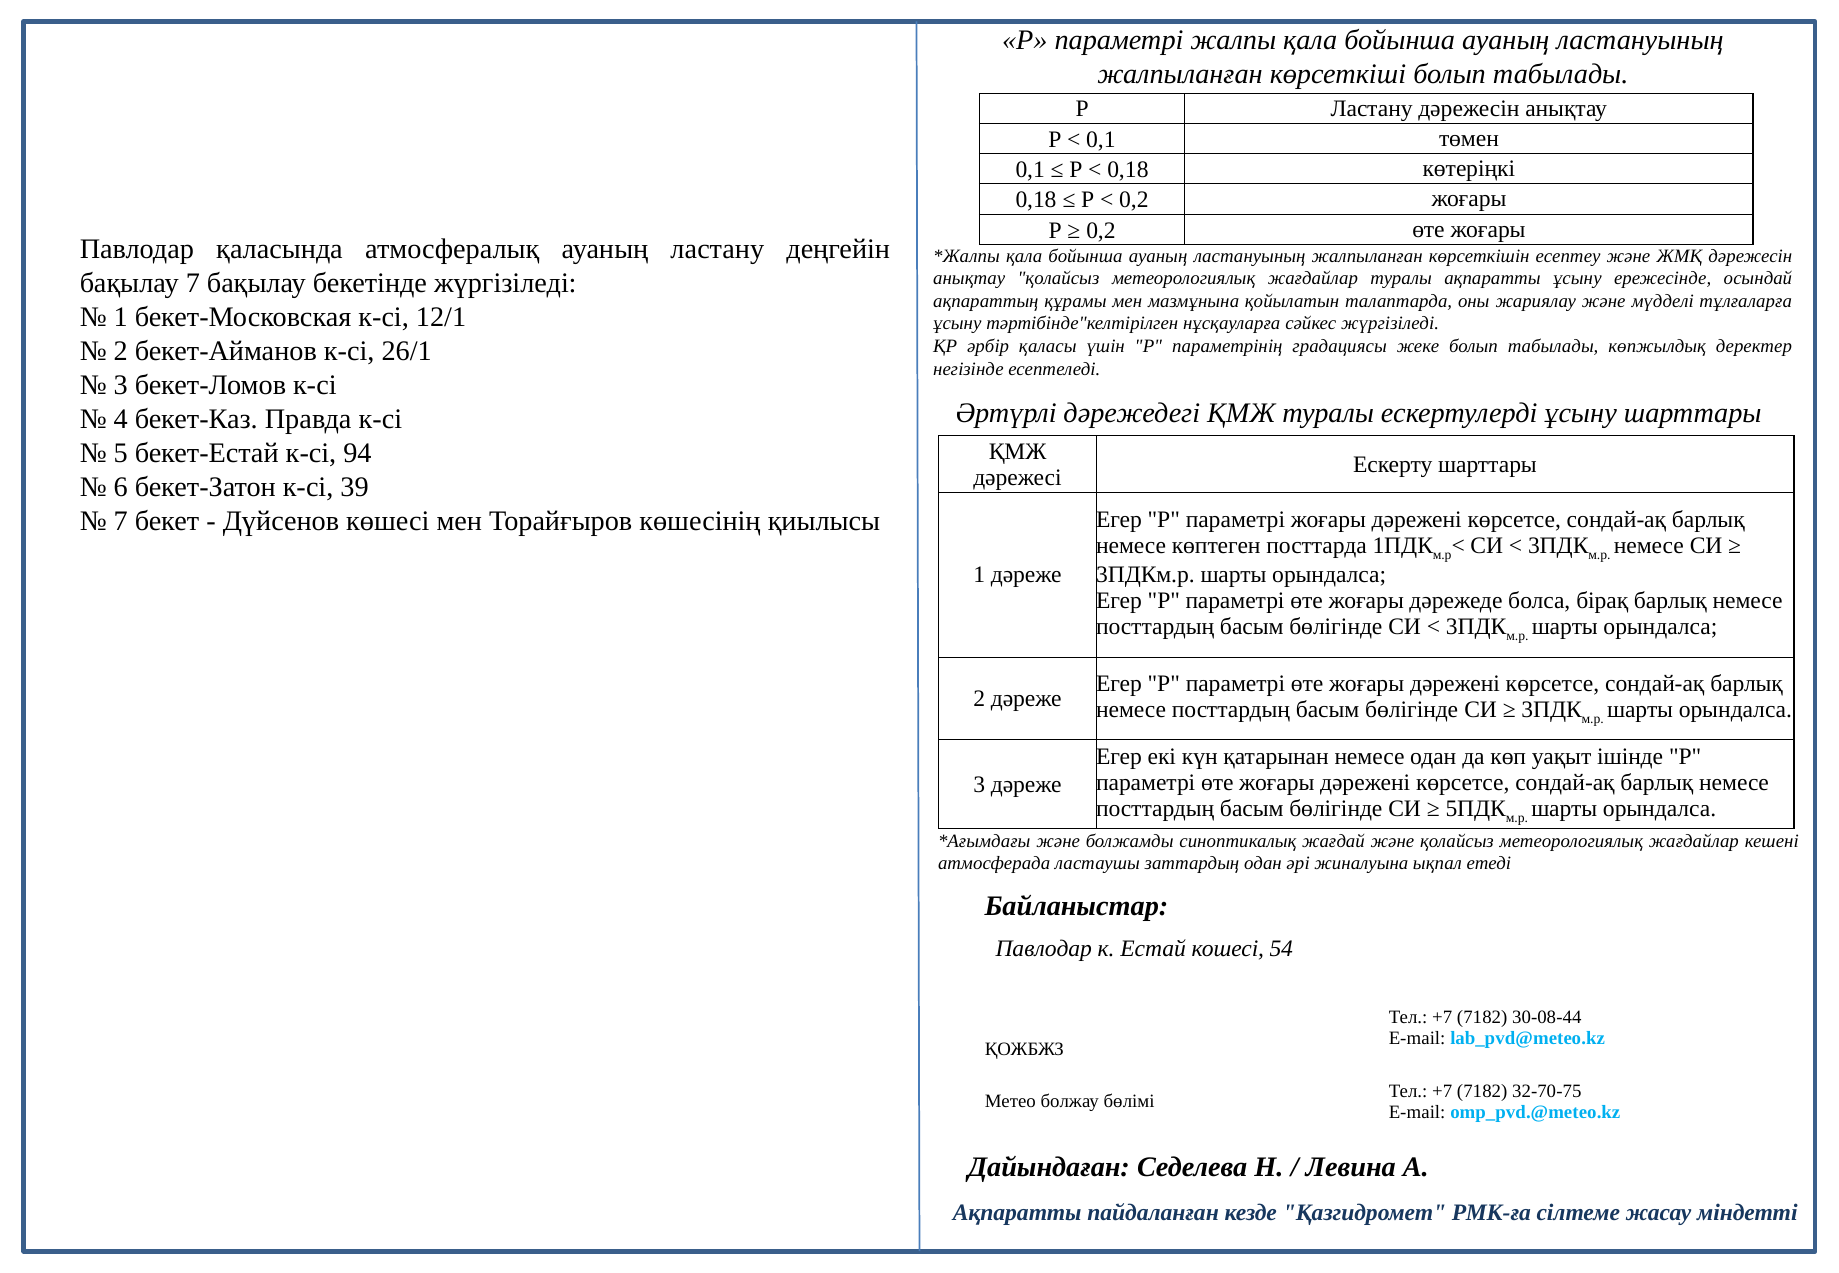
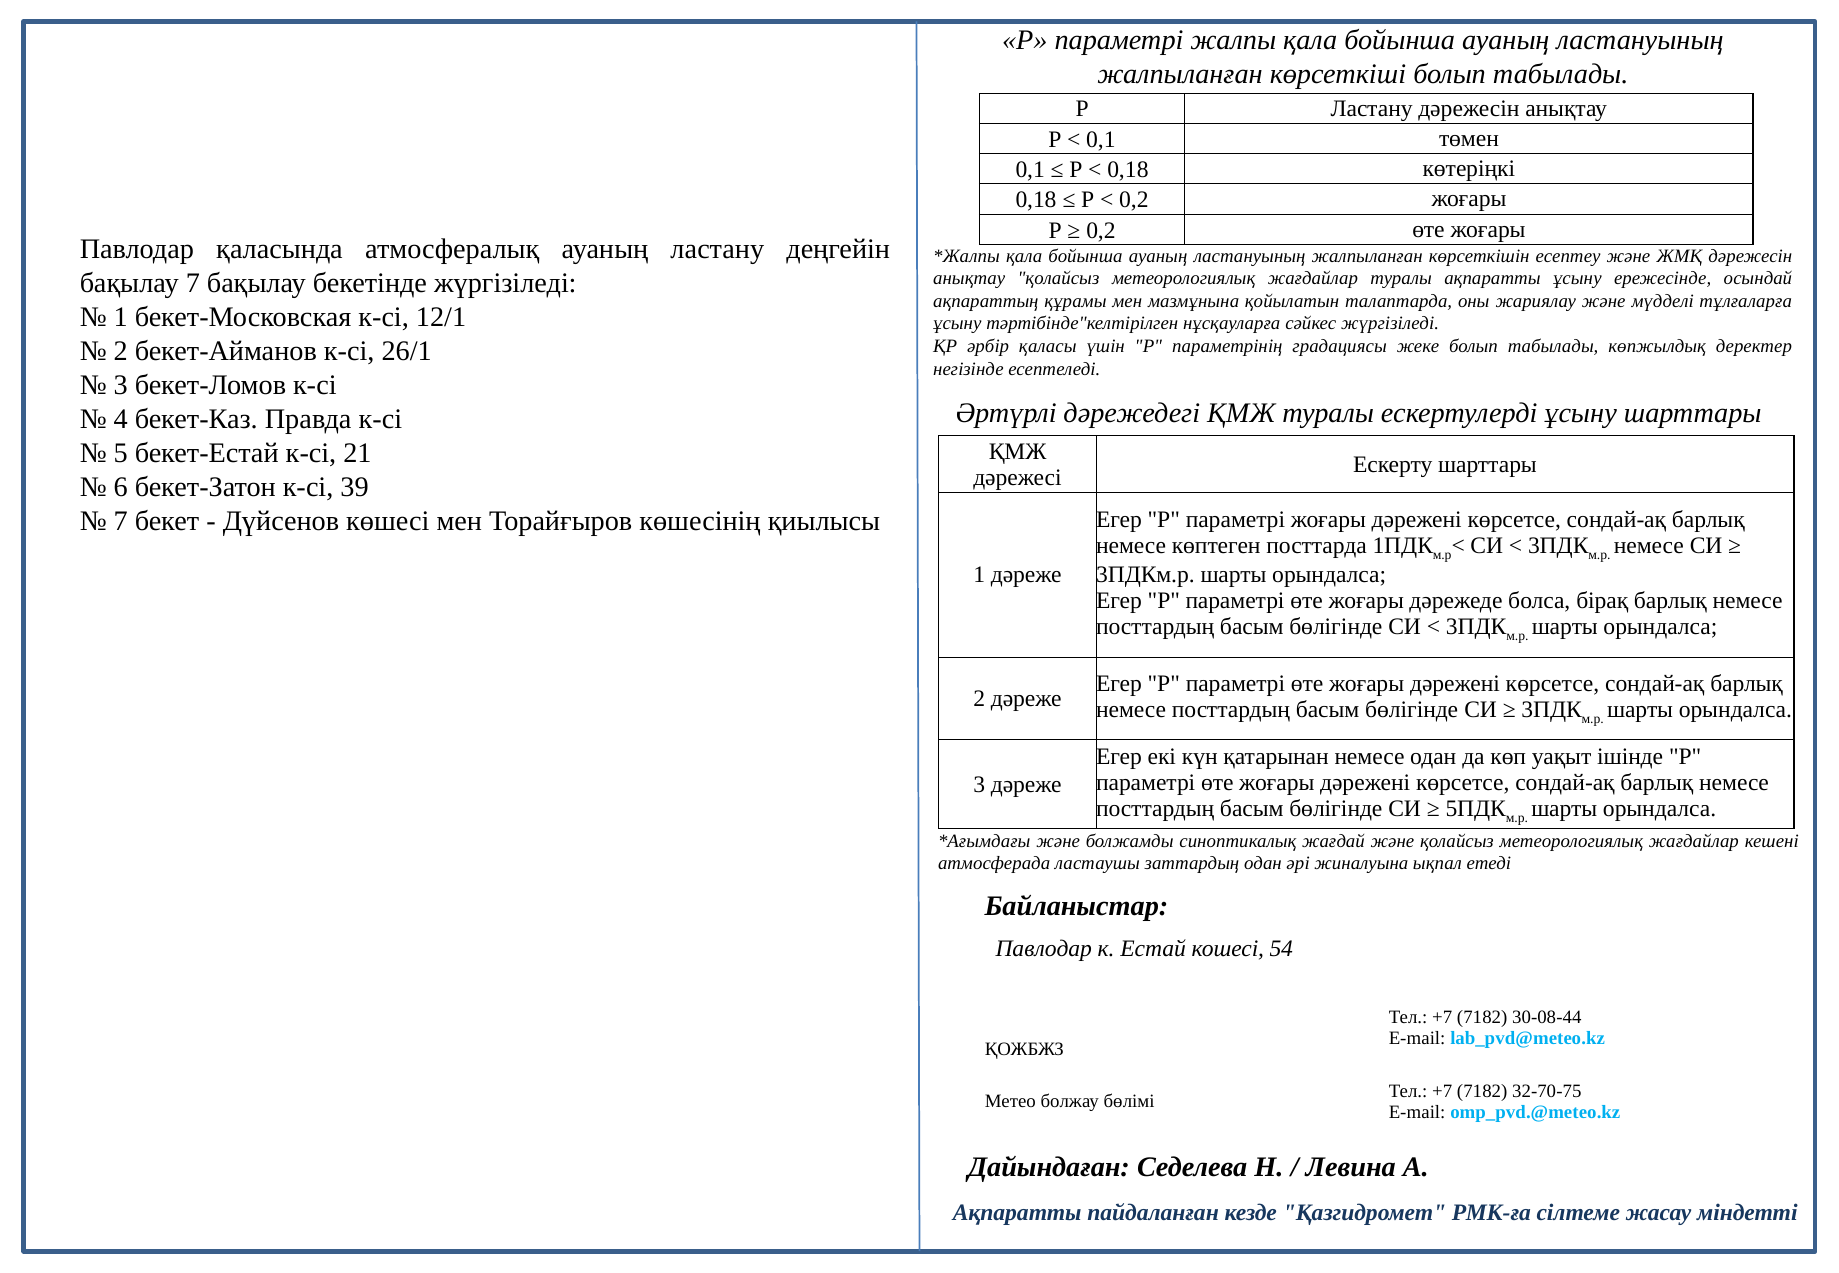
94: 94 -> 21
